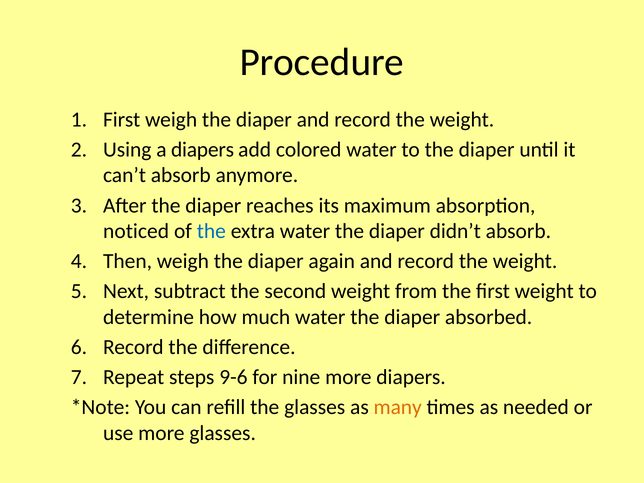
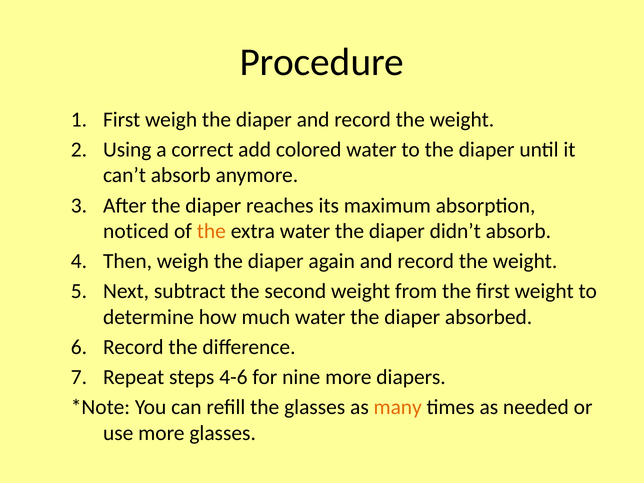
a diapers: diapers -> correct
the at (211, 231) colour: blue -> orange
9-6: 9-6 -> 4-6
